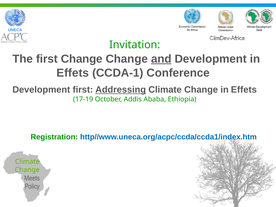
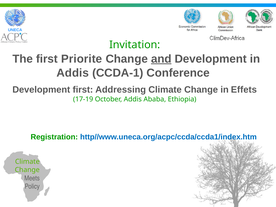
first Change: Change -> Priorite
Effets at (73, 73): Effets -> Addis
Addressing underline: present -> none
